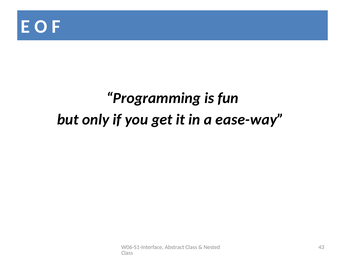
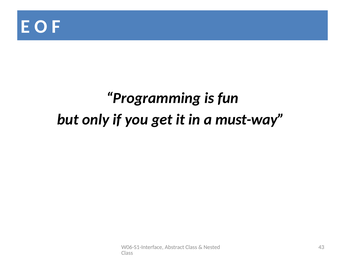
ease-way: ease-way -> must-way
